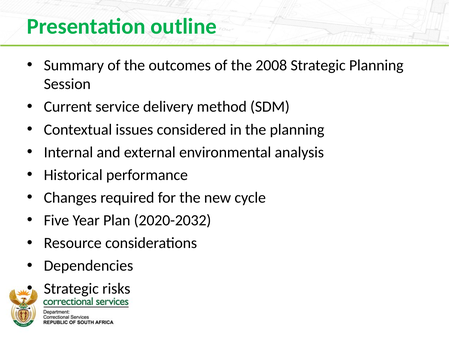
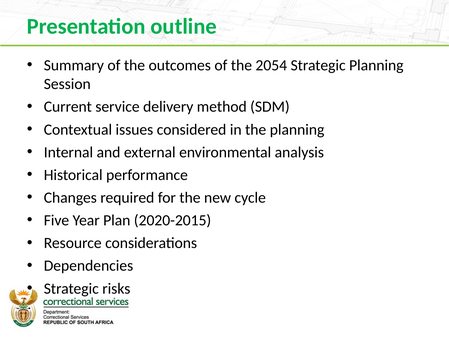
2008: 2008 -> 2054
2020-2032: 2020-2032 -> 2020-2015
